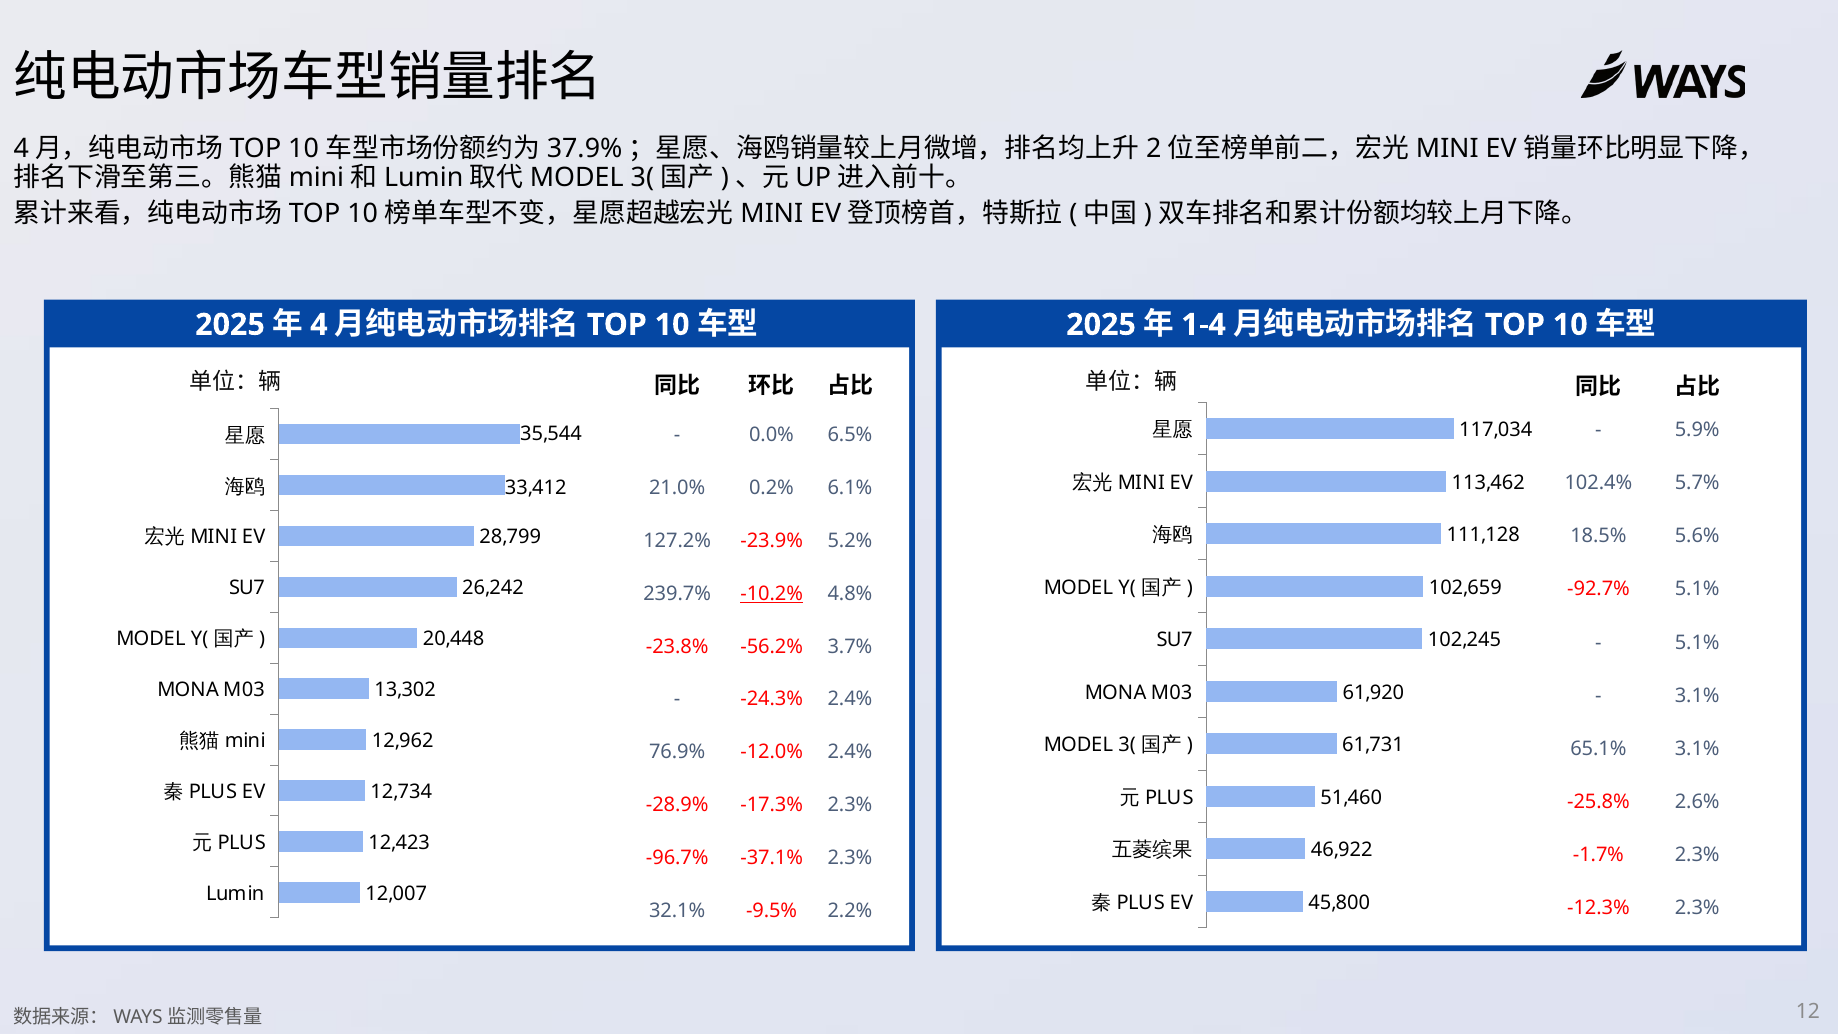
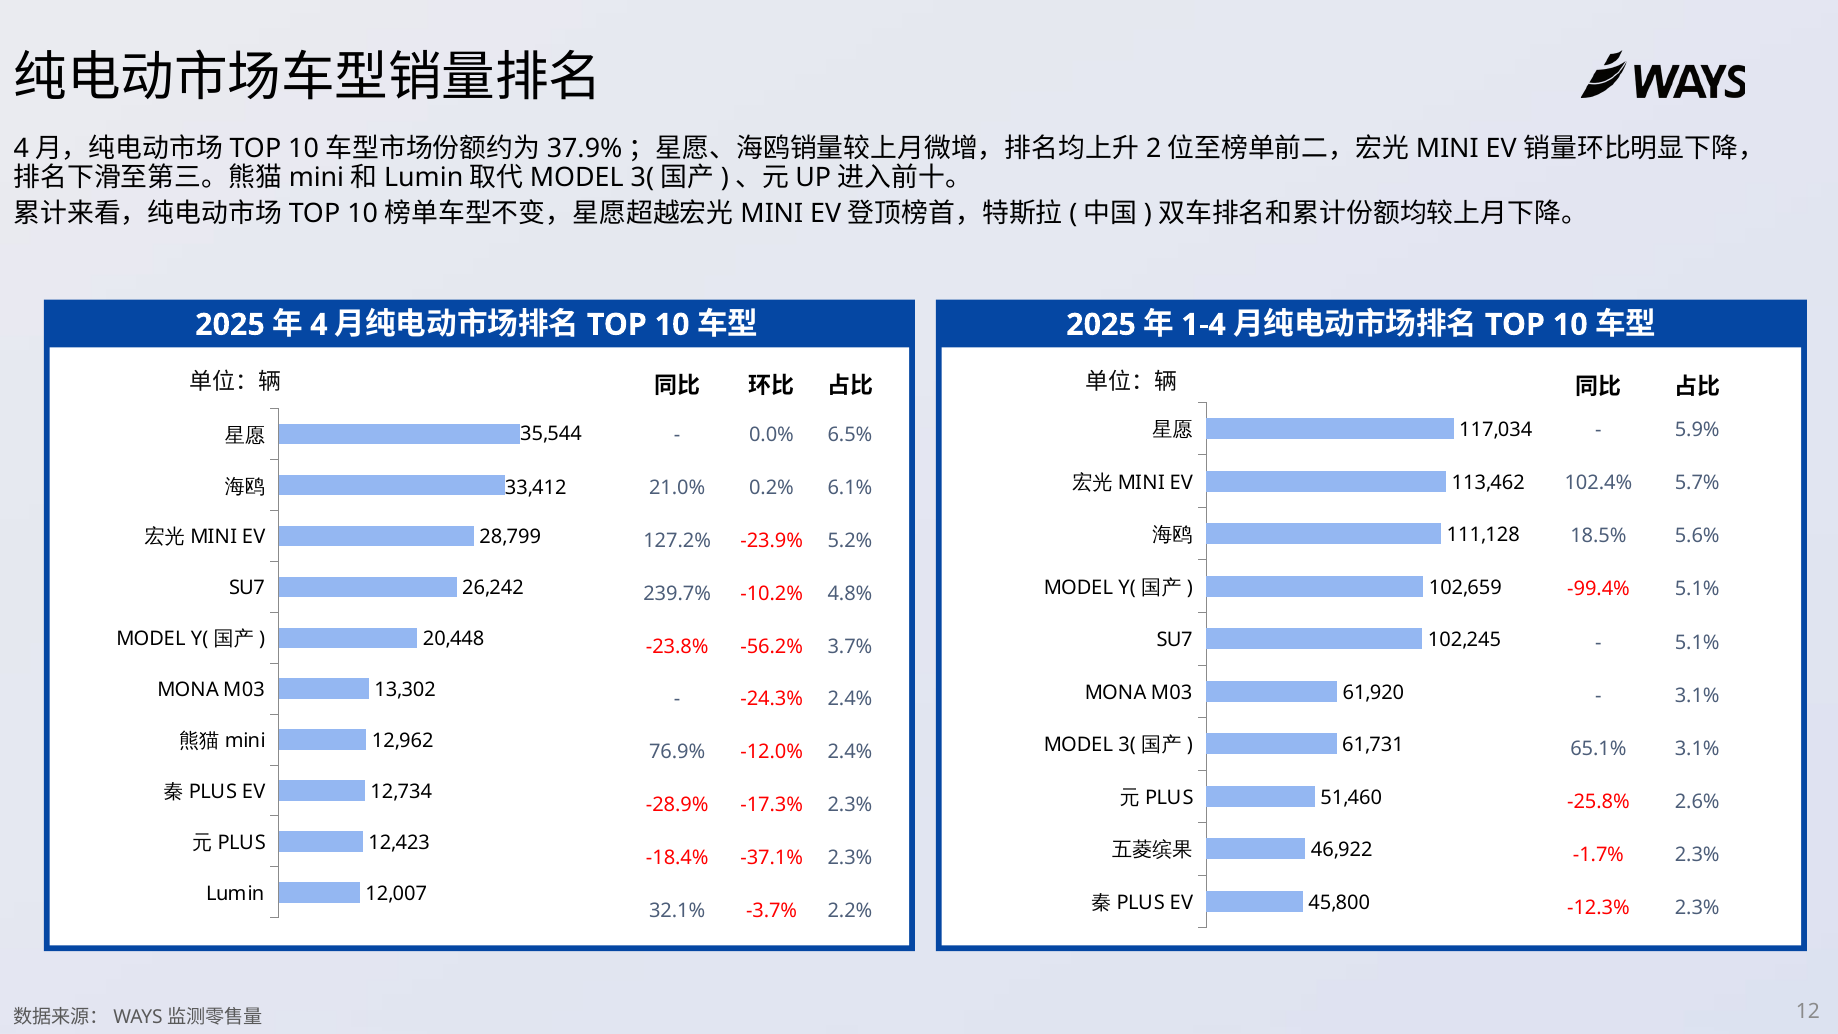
-92.7%: -92.7% -> -99.4%
-10.2% underline: present -> none
-96.7%: -96.7% -> -18.4%
-9.5%: -9.5% -> -3.7%
